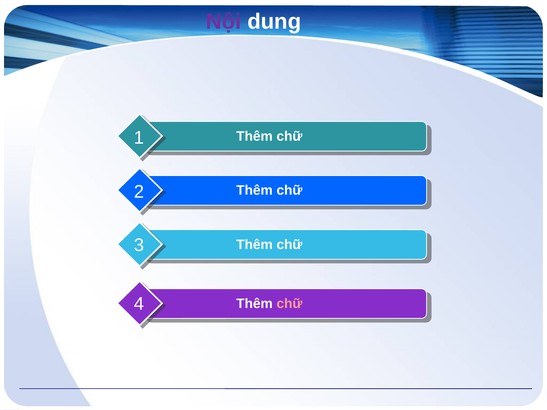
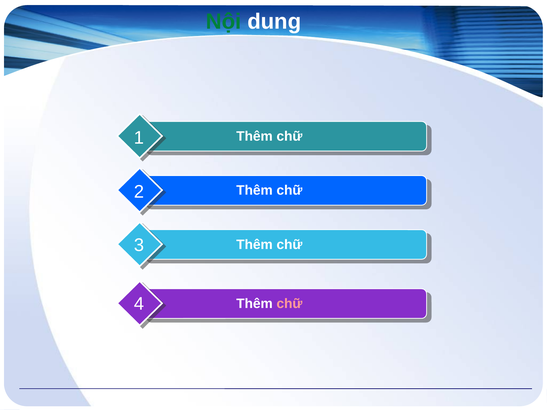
Nội colour: purple -> green
